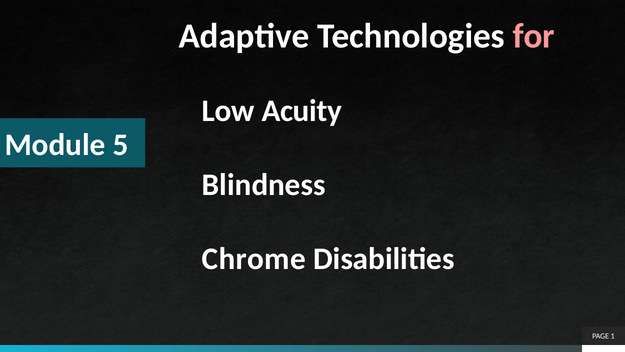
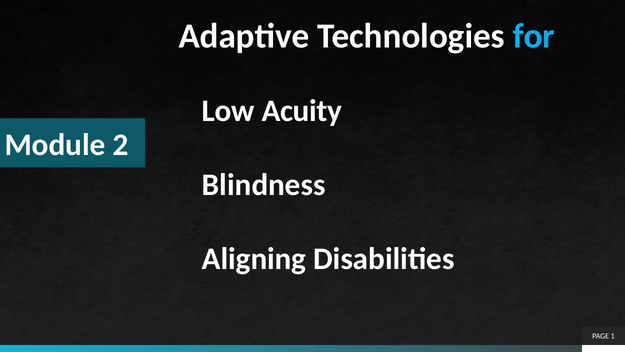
for colour: pink -> light blue
5: 5 -> 2
Chrome: Chrome -> Aligning
